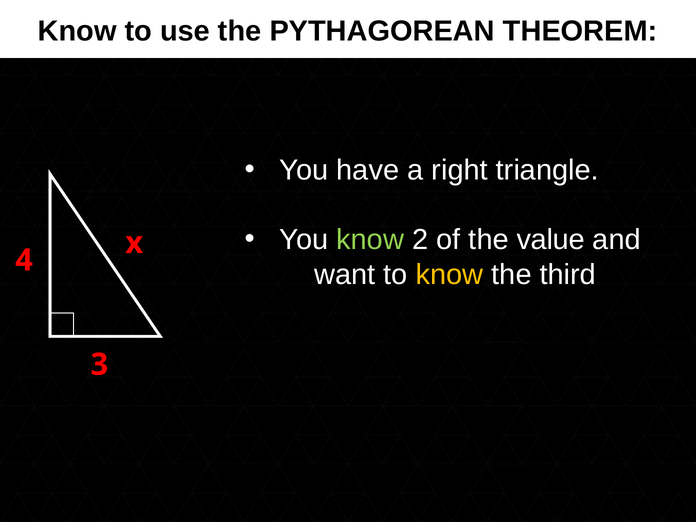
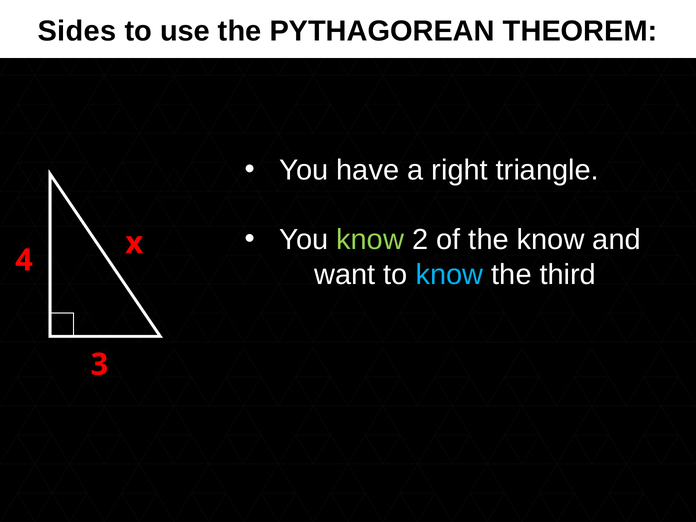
Know at (77, 31): Know -> Sides
the value: value -> know
know at (449, 275) colour: yellow -> light blue
